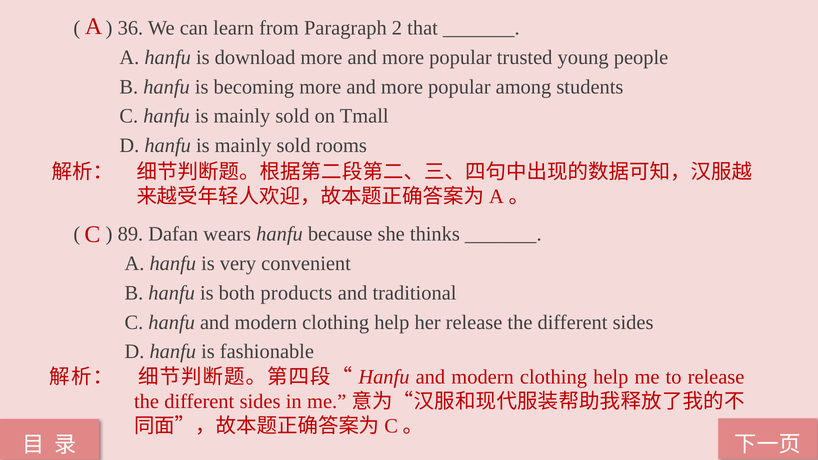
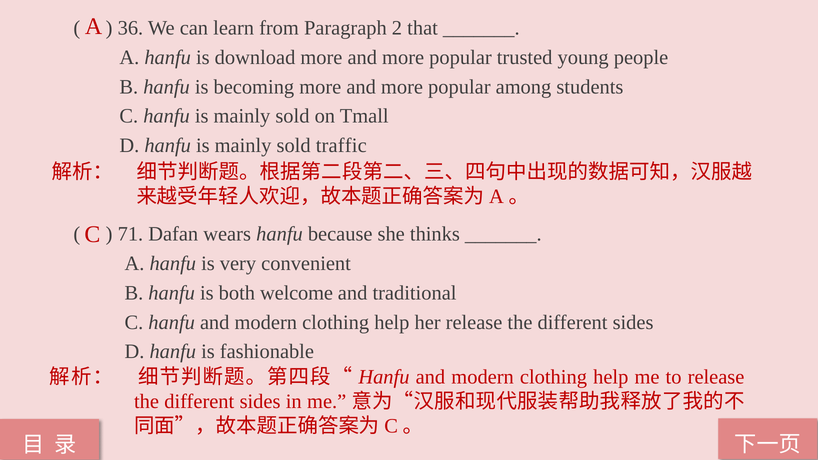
rooms: rooms -> traffic
89: 89 -> 71
products: products -> welcome
